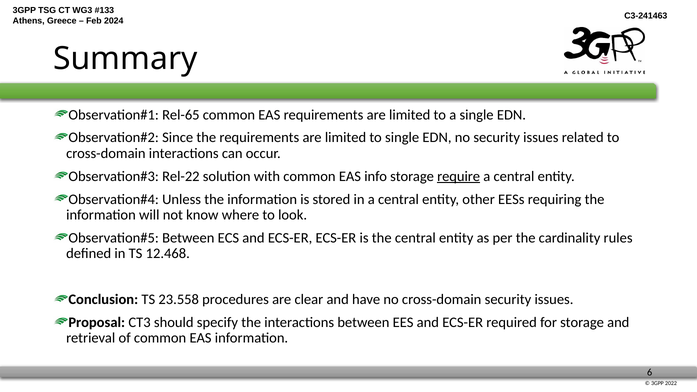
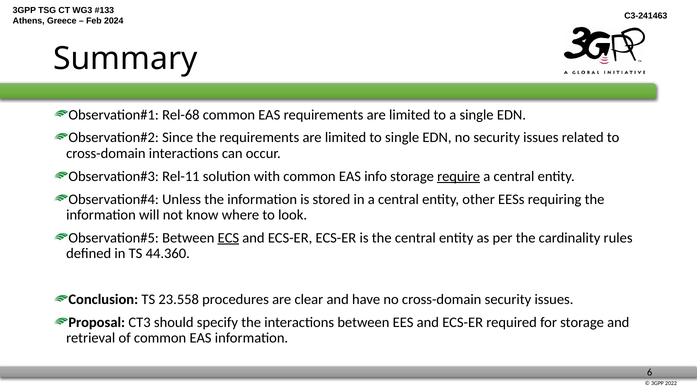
Rel-65: Rel-65 -> Rel-68
Rel-22: Rel-22 -> Rel-11
ECS underline: none -> present
12.468: 12.468 -> 44.360
